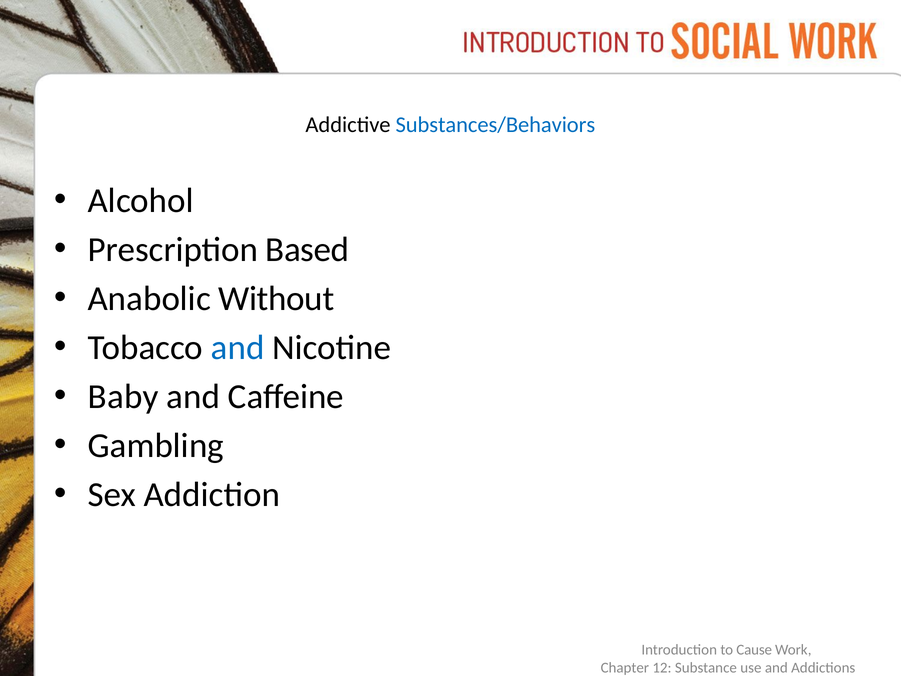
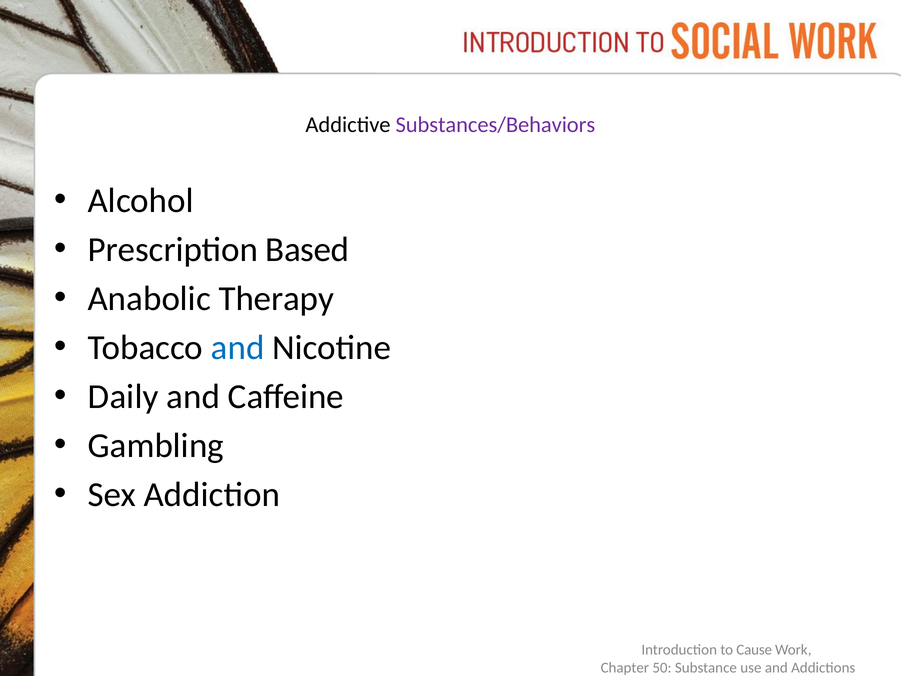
Substances/Behaviors colour: blue -> purple
Without: Without -> Therapy
Baby: Baby -> Daily
12: 12 -> 50
